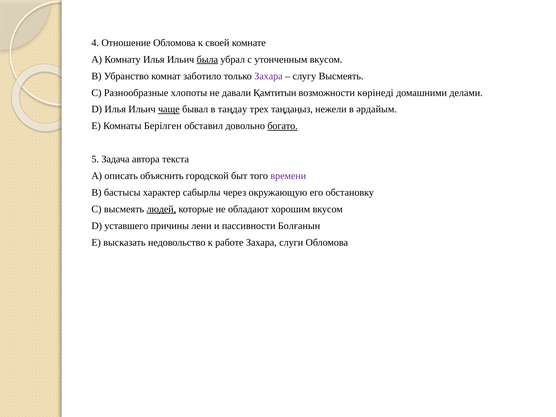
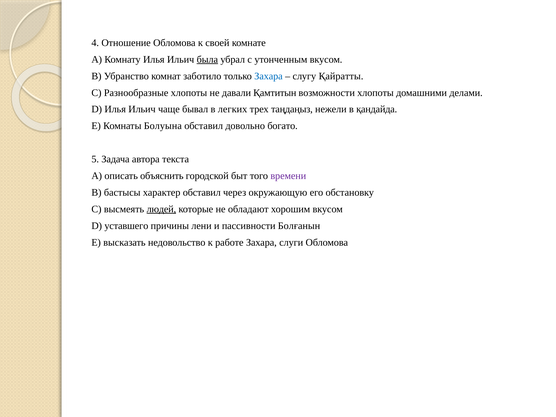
Захара at (268, 76) colour: purple -> blue
слугу Высмеять: Высмеять -> Қайратты
возможности көрінеді: көрінеді -> хлопоты
чаще underline: present -> none
таңдау: таңдау -> легких
әрдайым: әрдайым -> қандайда
Берілген: Берілген -> Болуына
богато underline: present -> none
характер сабырлы: сабырлы -> обставил
